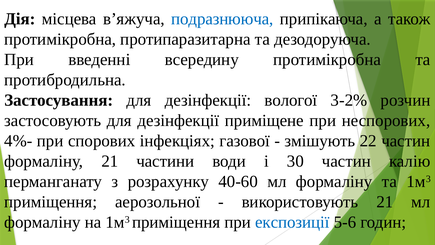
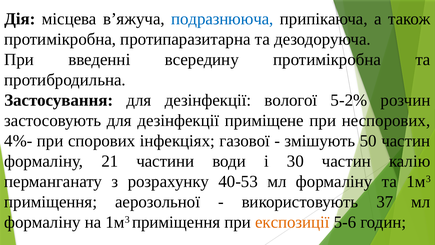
3-2%: 3-2% -> 5-2%
22: 22 -> 50
40-60: 40-60 -> 40-53
використовують 21: 21 -> 37
експозиції colour: blue -> orange
